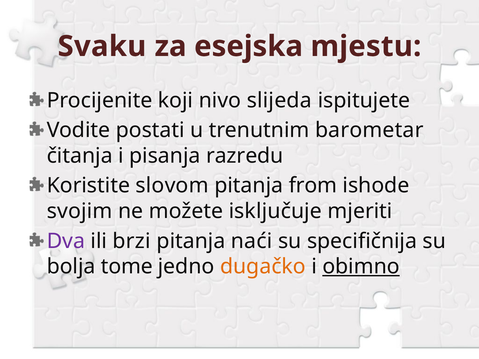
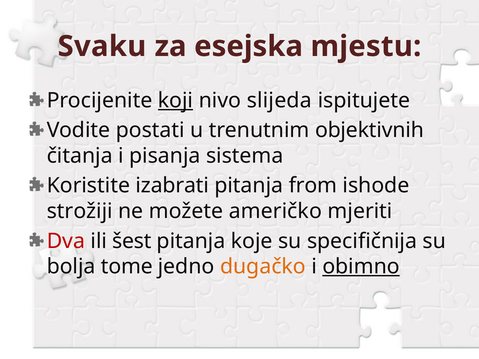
koji underline: none -> present
barometar: barometar -> objektivnih
razredu: razredu -> sistema
slovom: slovom -> izabrati
svojim: svojim -> strožiji
isključuje: isključuje -> američko
Dva colour: purple -> red
brzi: brzi -> šest
naći: naći -> koje
